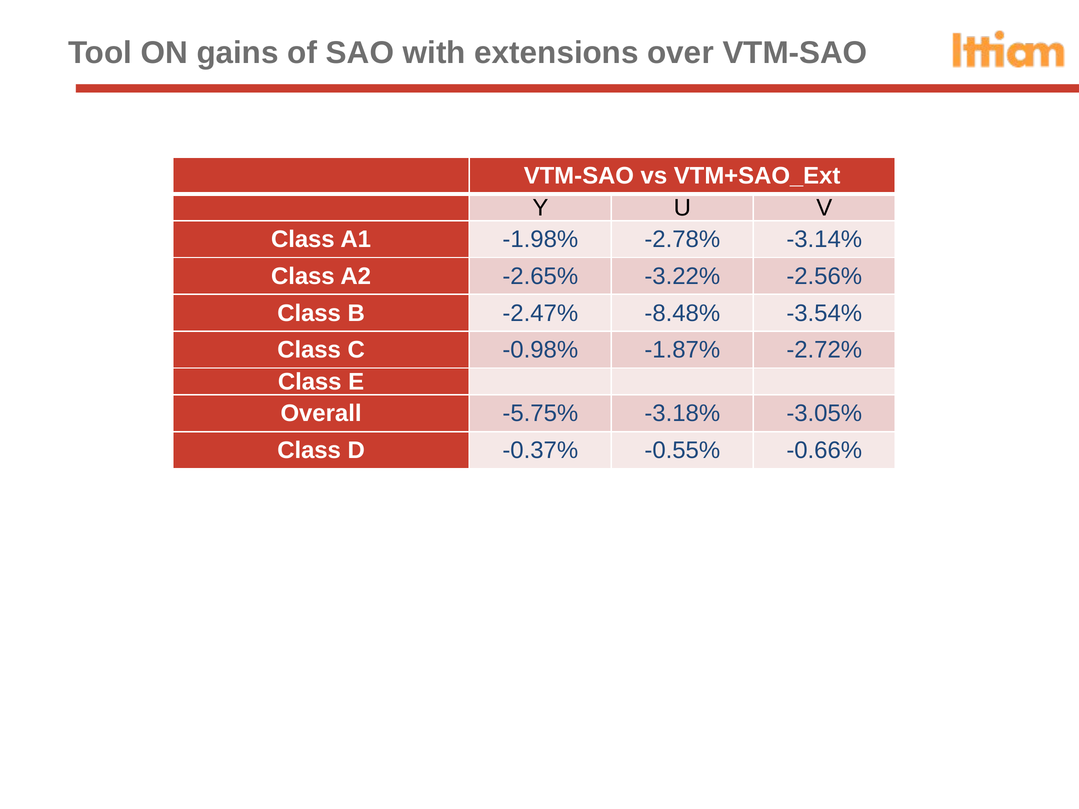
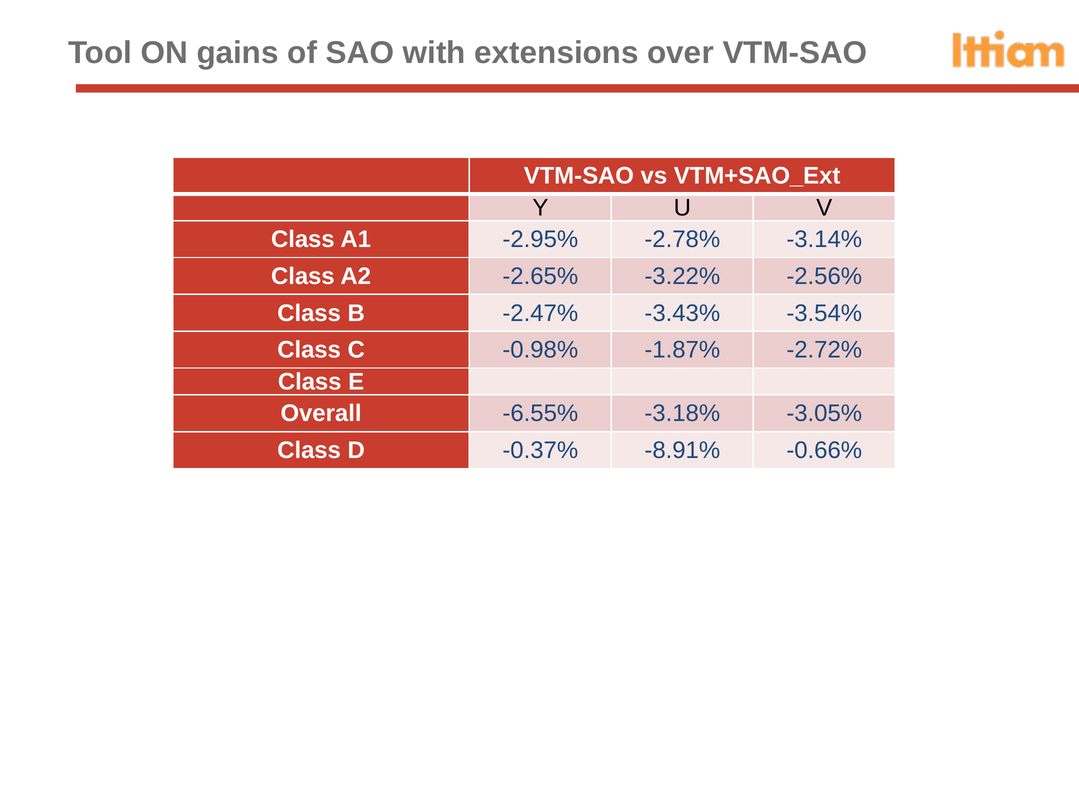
-1.98%: -1.98% -> -2.95%
-8.48%: -8.48% -> -3.43%
-5.75%: -5.75% -> -6.55%
-0.55%: -0.55% -> -8.91%
